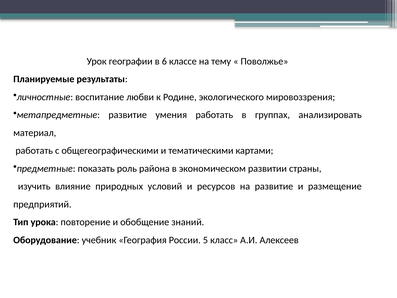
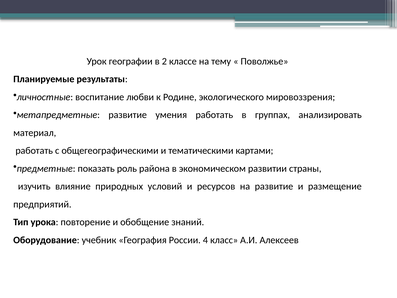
6: 6 -> 2
5: 5 -> 4
